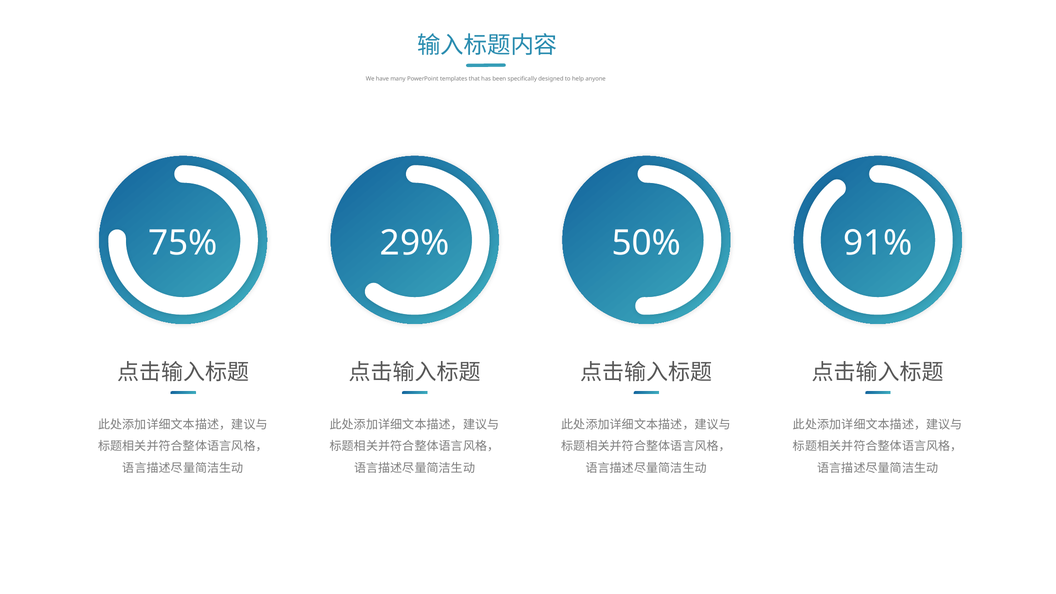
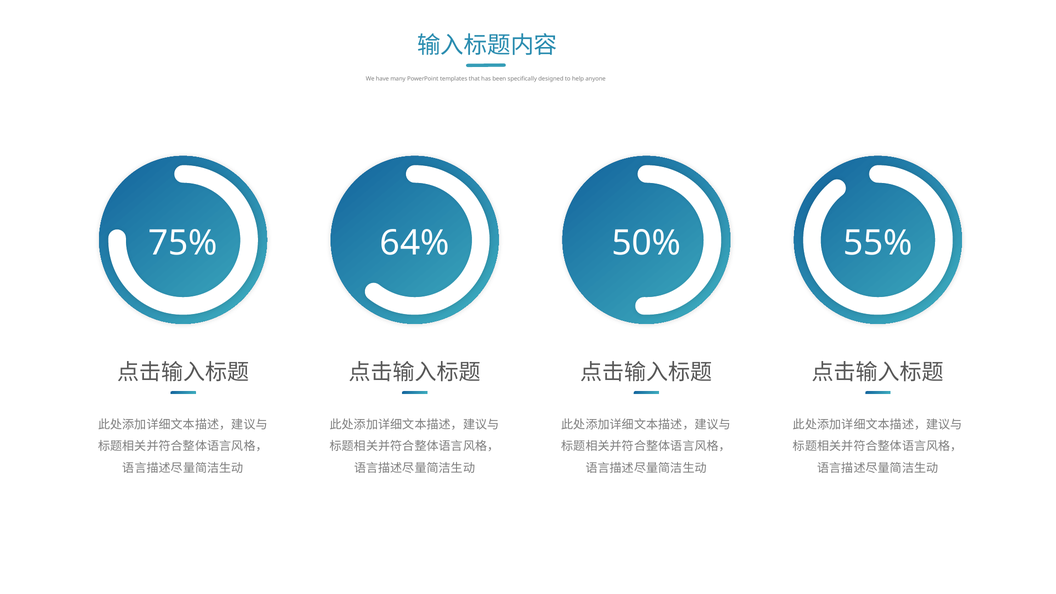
29%: 29% -> 64%
91%: 91% -> 55%
